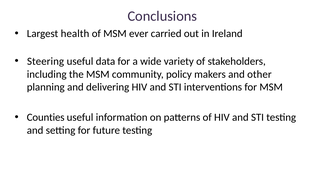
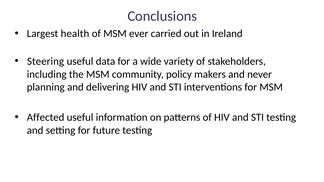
other: other -> never
Counties: Counties -> Affected
